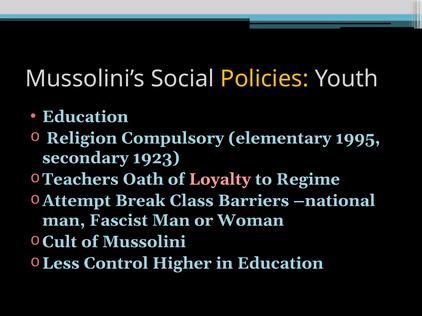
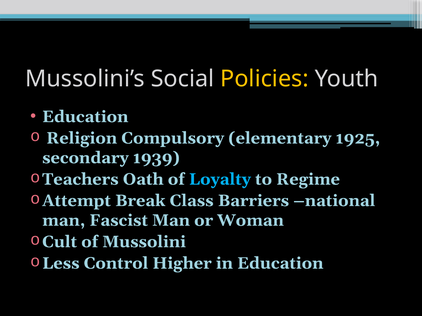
1995: 1995 -> 1925
1923: 1923 -> 1939
Loyalty colour: pink -> light blue
